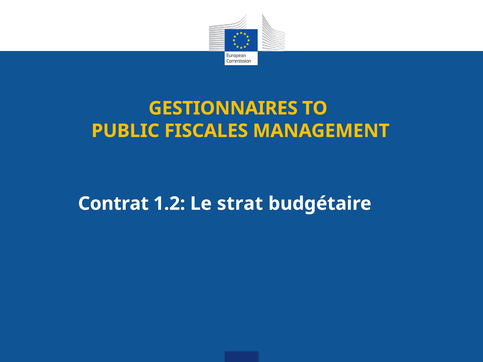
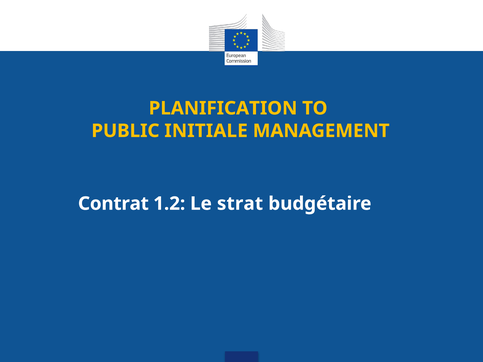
GESTIONNAIRES: GESTIONNAIRES -> PLANIFICATION
FISCALES: FISCALES -> INITIALE
